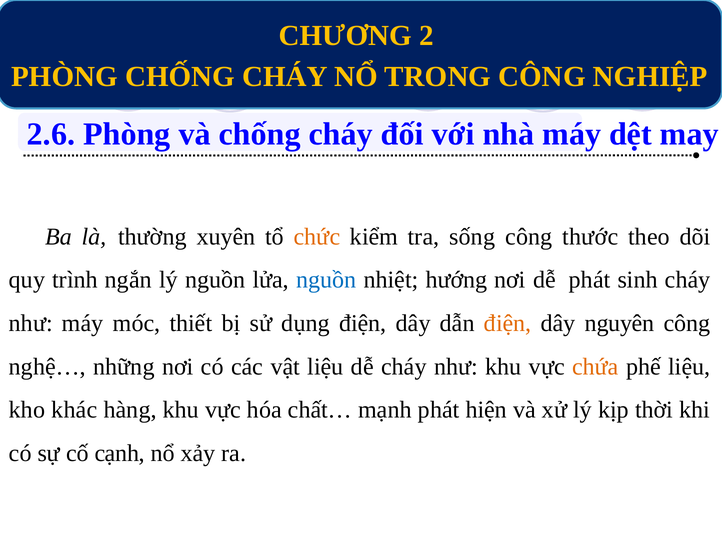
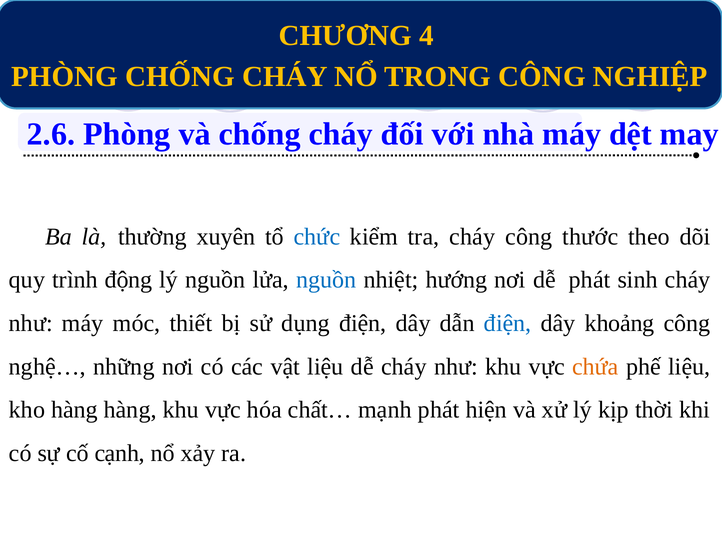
2: 2 -> 4
chức colour: orange -> blue
tra sống: sống -> cháy
ngắn: ngắn -> động
điện at (508, 323) colour: orange -> blue
nguyên: nguyên -> khoảng
kho khác: khác -> hàng
